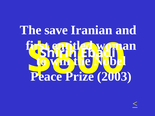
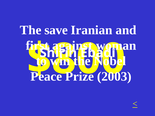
entitled: entitled -> against
